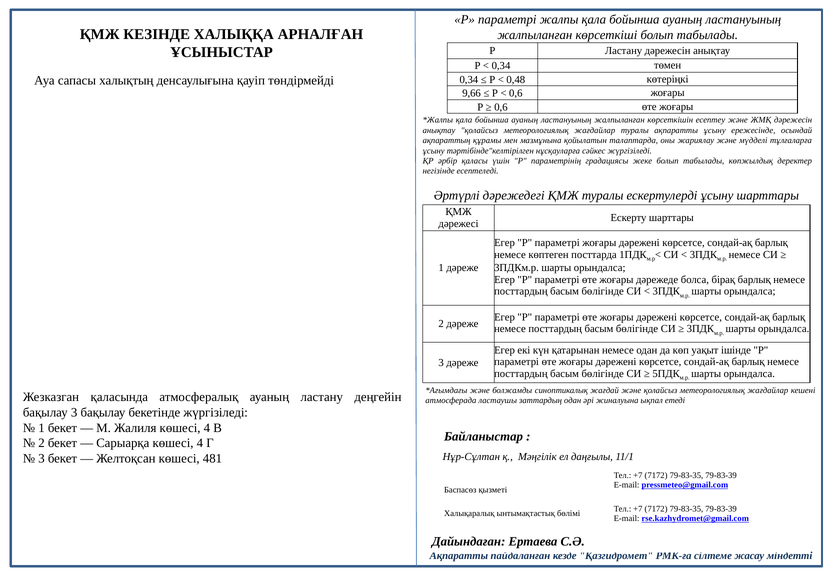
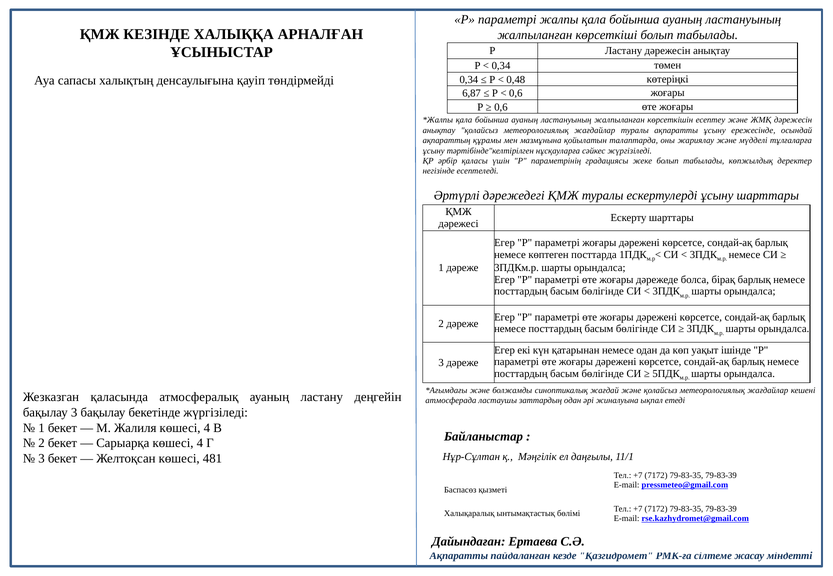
9,66: 9,66 -> 6,87
